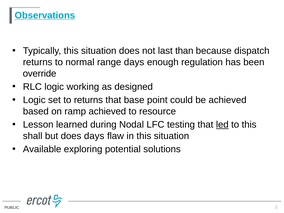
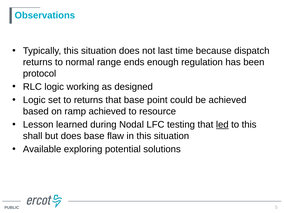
Observations underline: present -> none
than: than -> time
range days: days -> ends
override: override -> protocol
does days: days -> base
